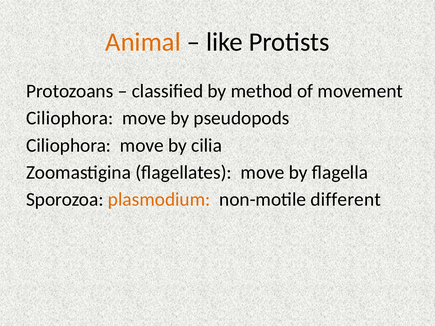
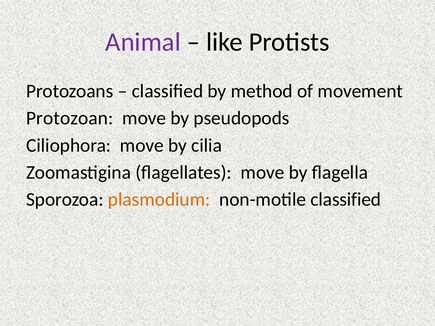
Animal colour: orange -> purple
Ciliophora at (70, 118): Ciliophora -> Protozoan
non-motile different: different -> classified
